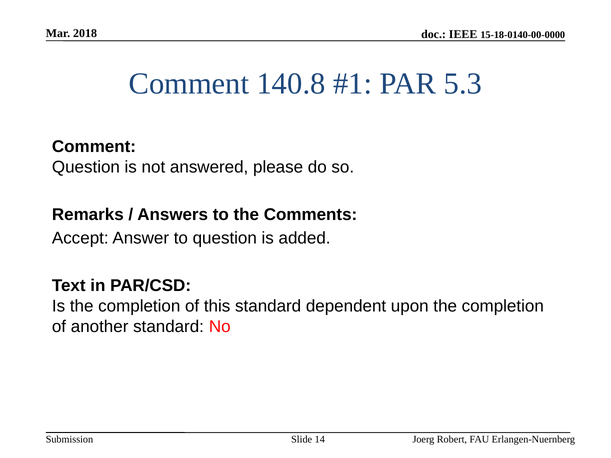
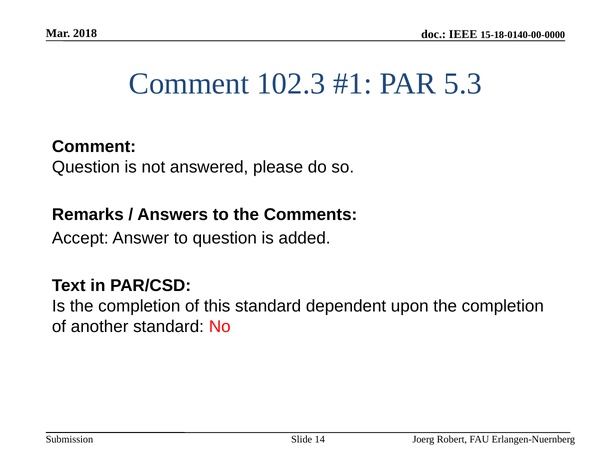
140.8: 140.8 -> 102.3
